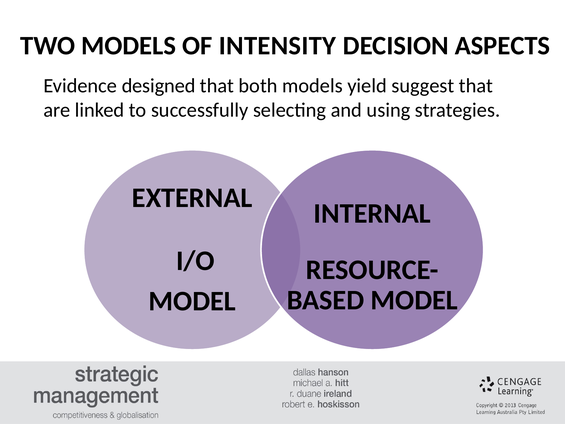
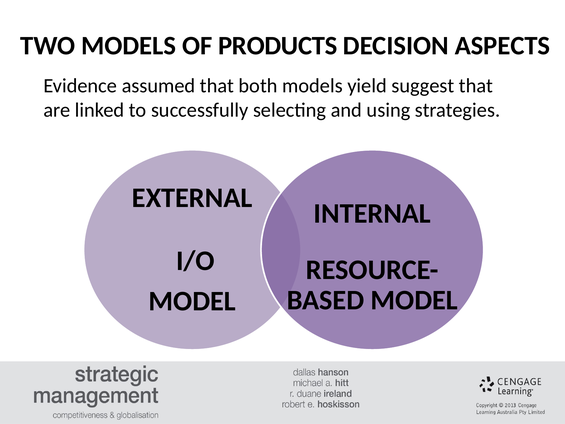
INTENSITY: INTENSITY -> PRODUCTS
designed: designed -> assumed
